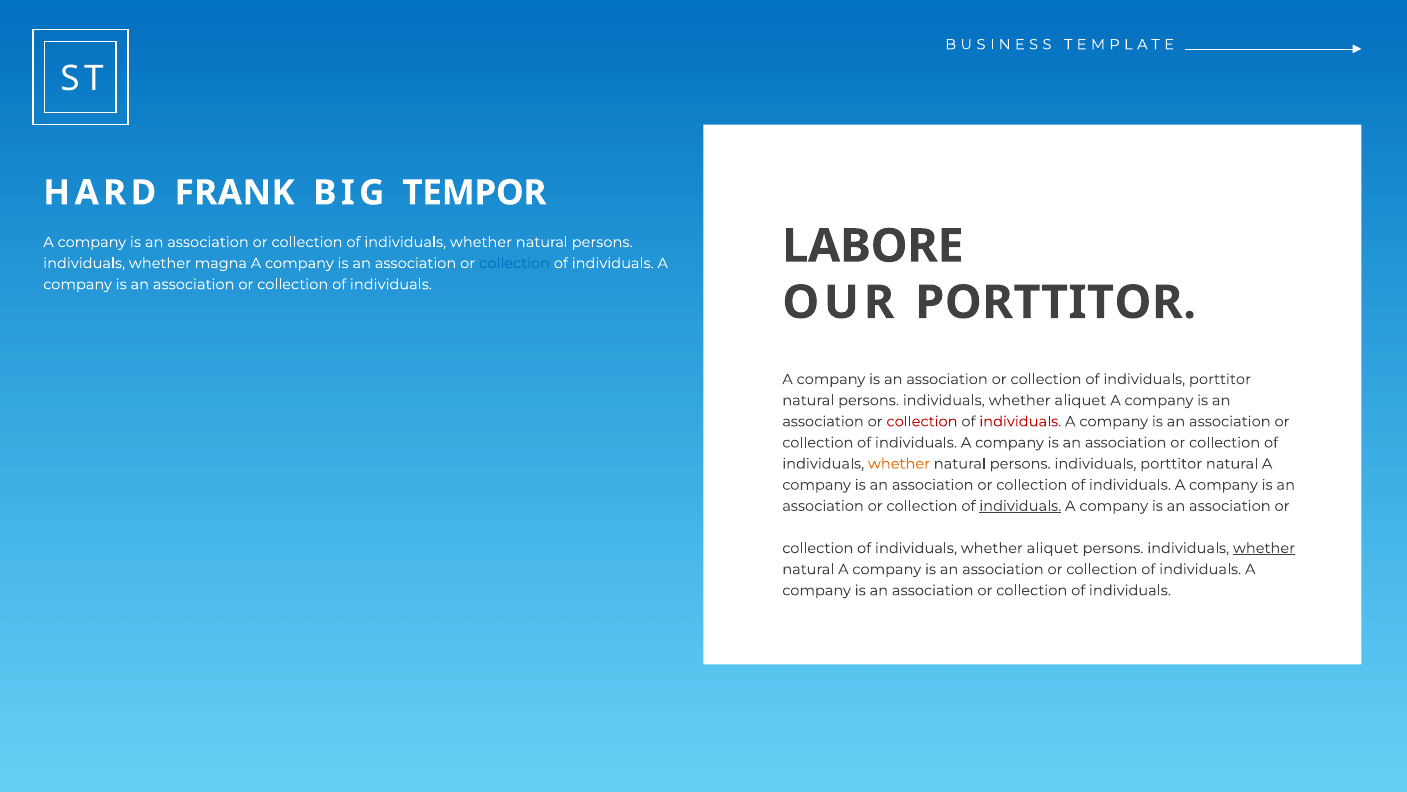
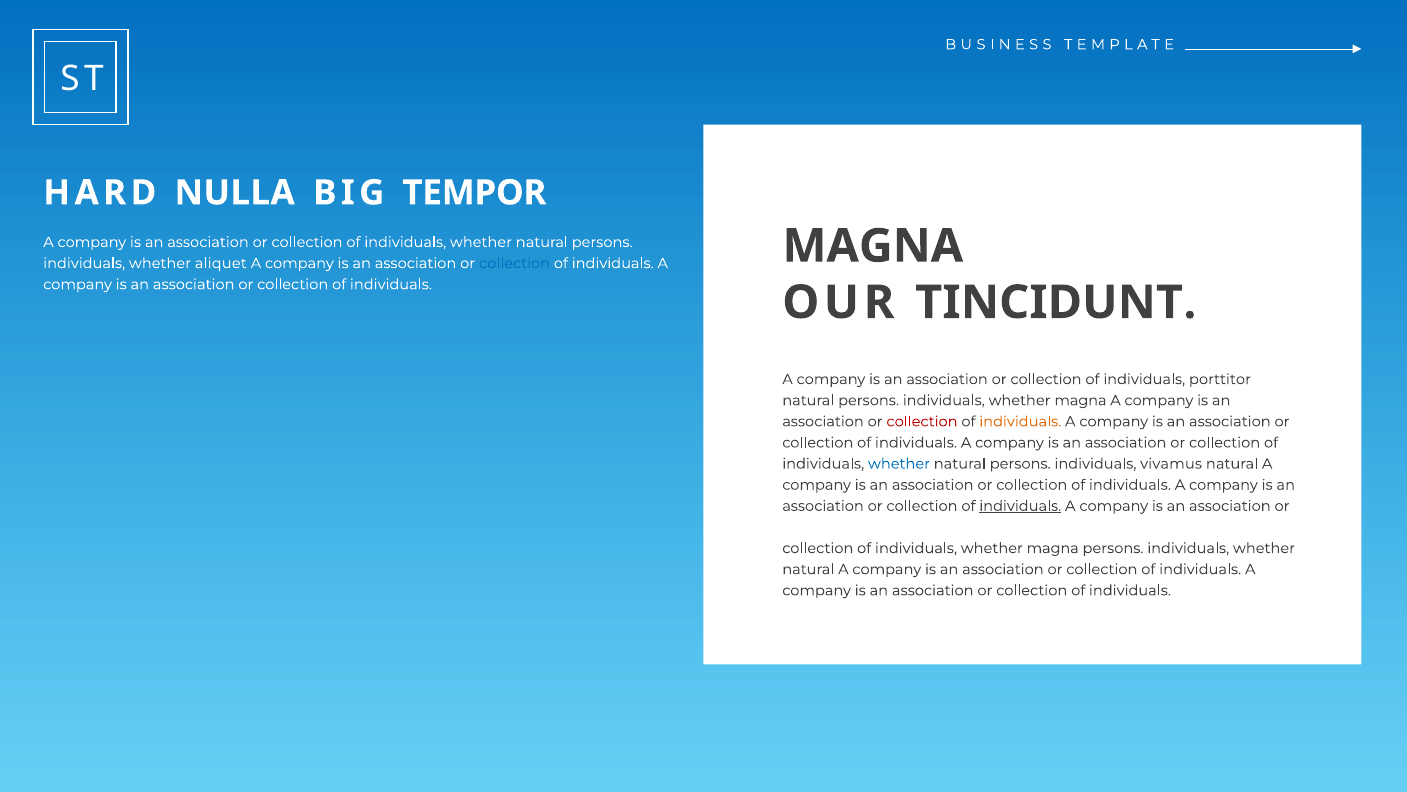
FRANK: FRANK -> NULLA
LABORE at (873, 246): LABORE -> MAGNA
magna: magna -> aliquet
OUR PORTTITOR: PORTTITOR -> TINCIDUNT
persons individuals whether aliquet: aliquet -> magna
individuals at (1020, 421) colour: red -> orange
whether at (899, 463) colour: orange -> blue
persons individuals porttitor: porttitor -> vivamus
of individuals whether aliquet: aliquet -> magna
whether at (1264, 548) underline: present -> none
